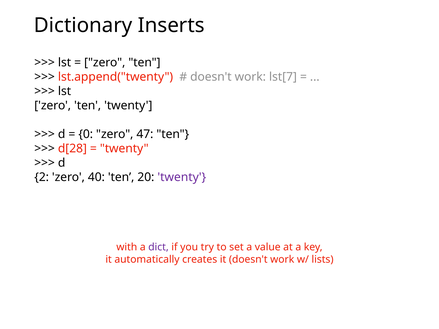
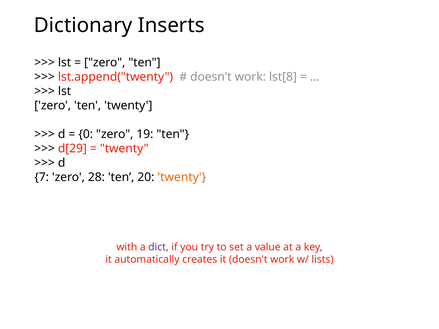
lst[7: lst[7 -> lst[8
47: 47 -> 19
d[28: d[28 -> d[29
2: 2 -> 7
40: 40 -> 28
twenty at (182, 177) colour: purple -> orange
